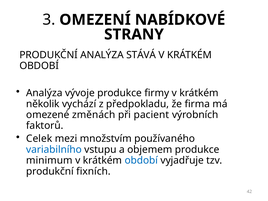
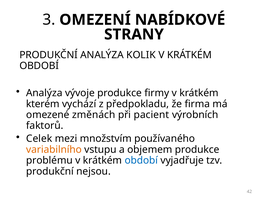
STÁVÁ: STÁVÁ -> KOLIK
několik: několik -> kterém
variabilního colour: blue -> orange
minimum: minimum -> problému
fixních: fixních -> nejsou
